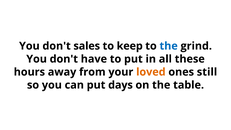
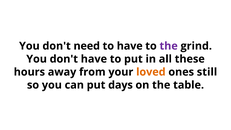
sales: sales -> need
to keep: keep -> have
the at (169, 46) colour: blue -> purple
